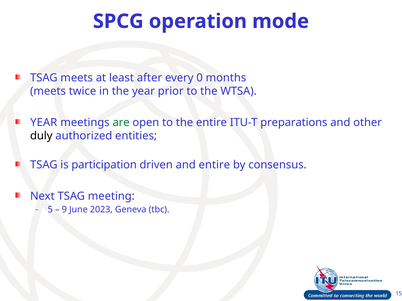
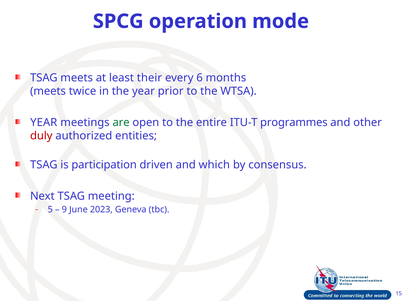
after: after -> their
0: 0 -> 6
preparations: preparations -> programmes
duly colour: black -> red
and entire: entire -> which
